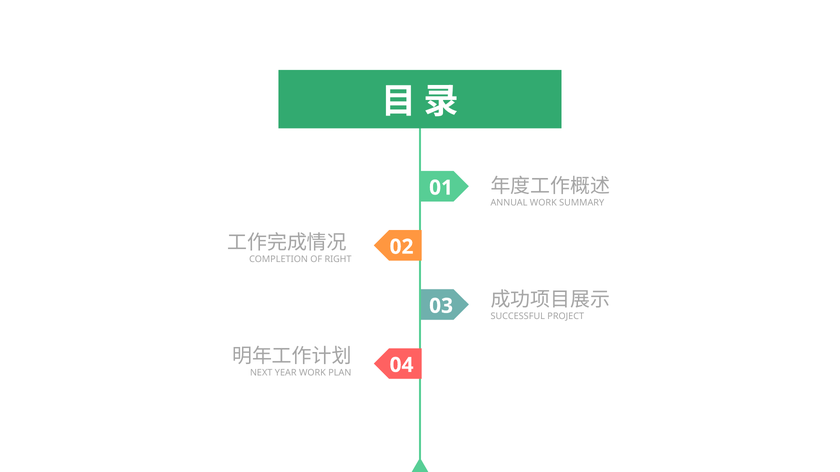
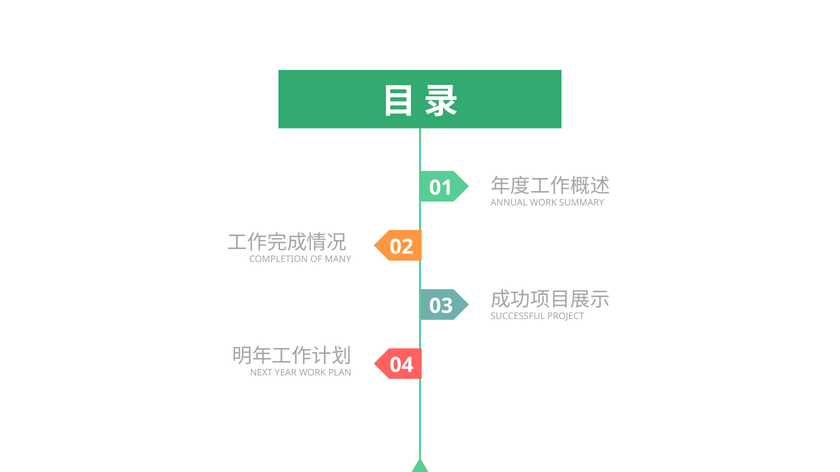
RIGHT: RIGHT -> MANY
